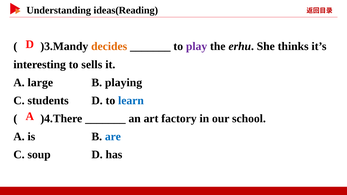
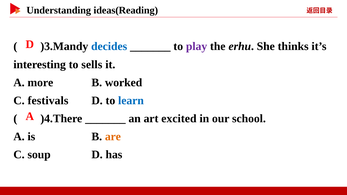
decides colour: orange -> blue
large: large -> more
playing: playing -> worked
students: students -> festivals
factory: factory -> excited
are colour: blue -> orange
